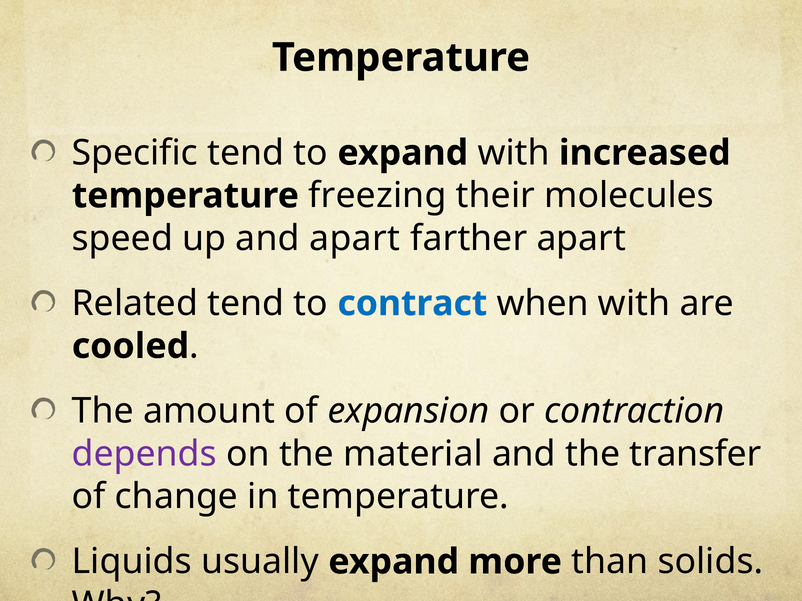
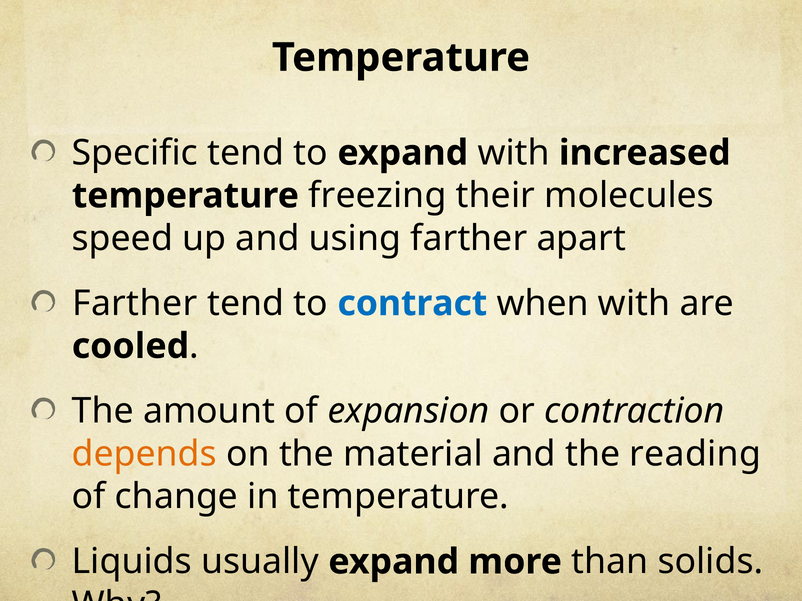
and apart: apart -> using
Related at (135, 304): Related -> Farther
depends colour: purple -> orange
transfer: transfer -> reading
